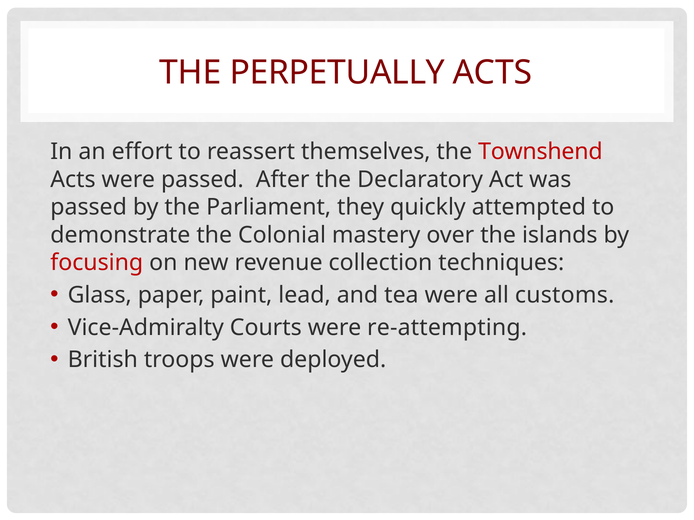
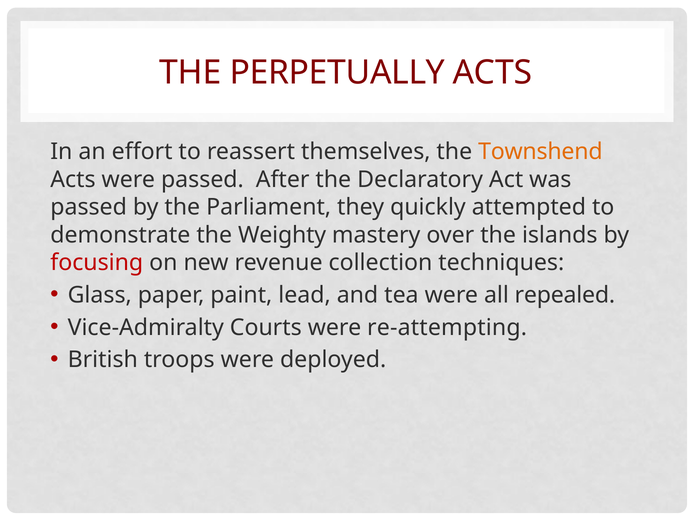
Townshend colour: red -> orange
Colonial: Colonial -> Weighty
customs: customs -> repealed
